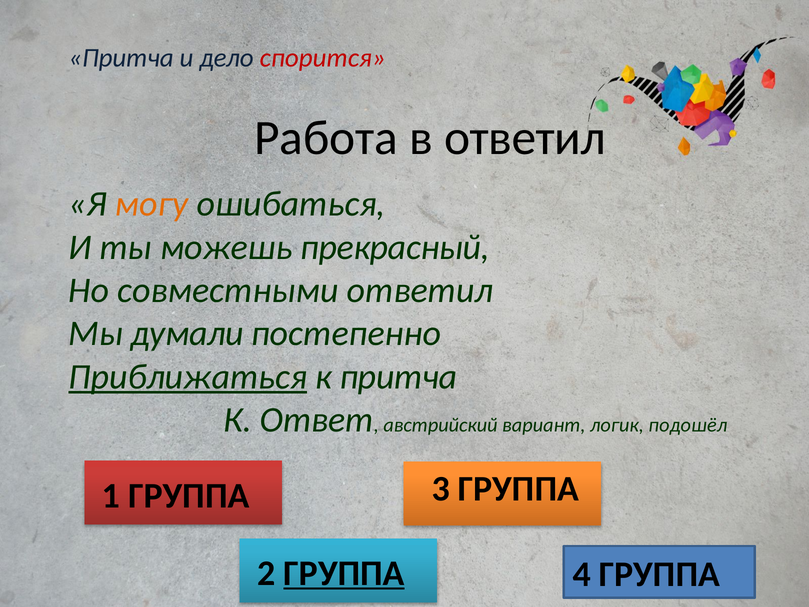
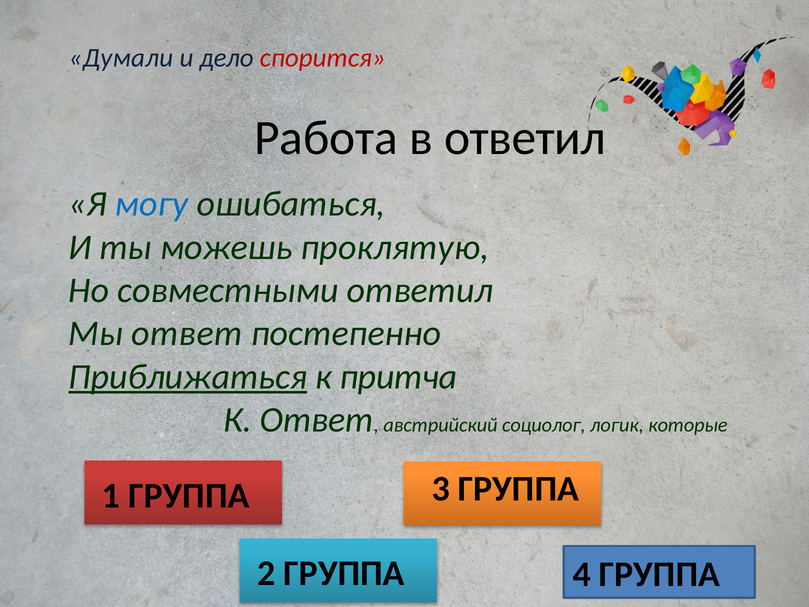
Притча at (121, 58): Притча -> Думали
могу colour: orange -> blue
прекрасный: прекрасный -> проклятую
Мы думали: думали -> ответ
вариант: вариант -> социолог
подошёл: подошёл -> которые
ГРУППА at (344, 573) underline: present -> none
